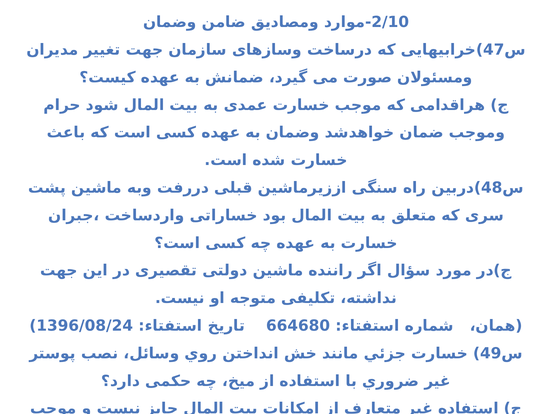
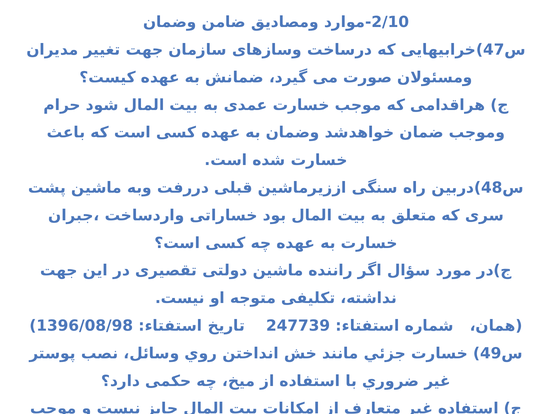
1396/08/24: 1396/08/24 -> 1396/08/98
664680: 664680 -> 247739
